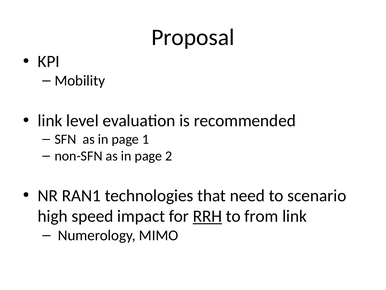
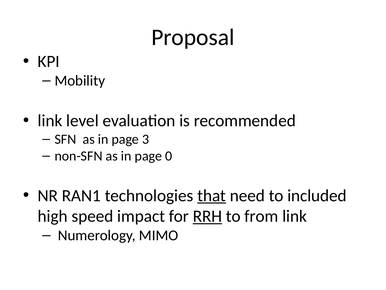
1: 1 -> 3
2: 2 -> 0
that underline: none -> present
scenario: scenario -> included
